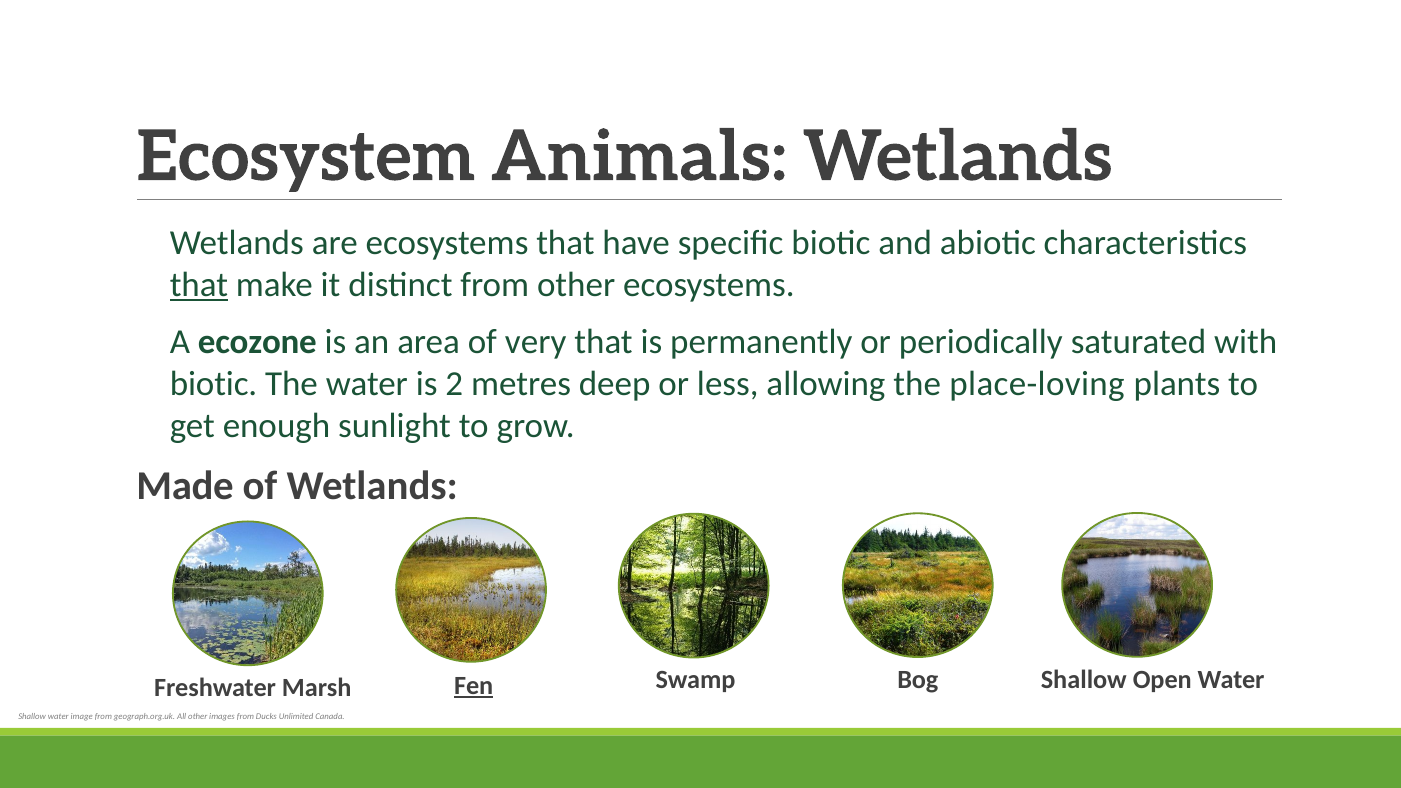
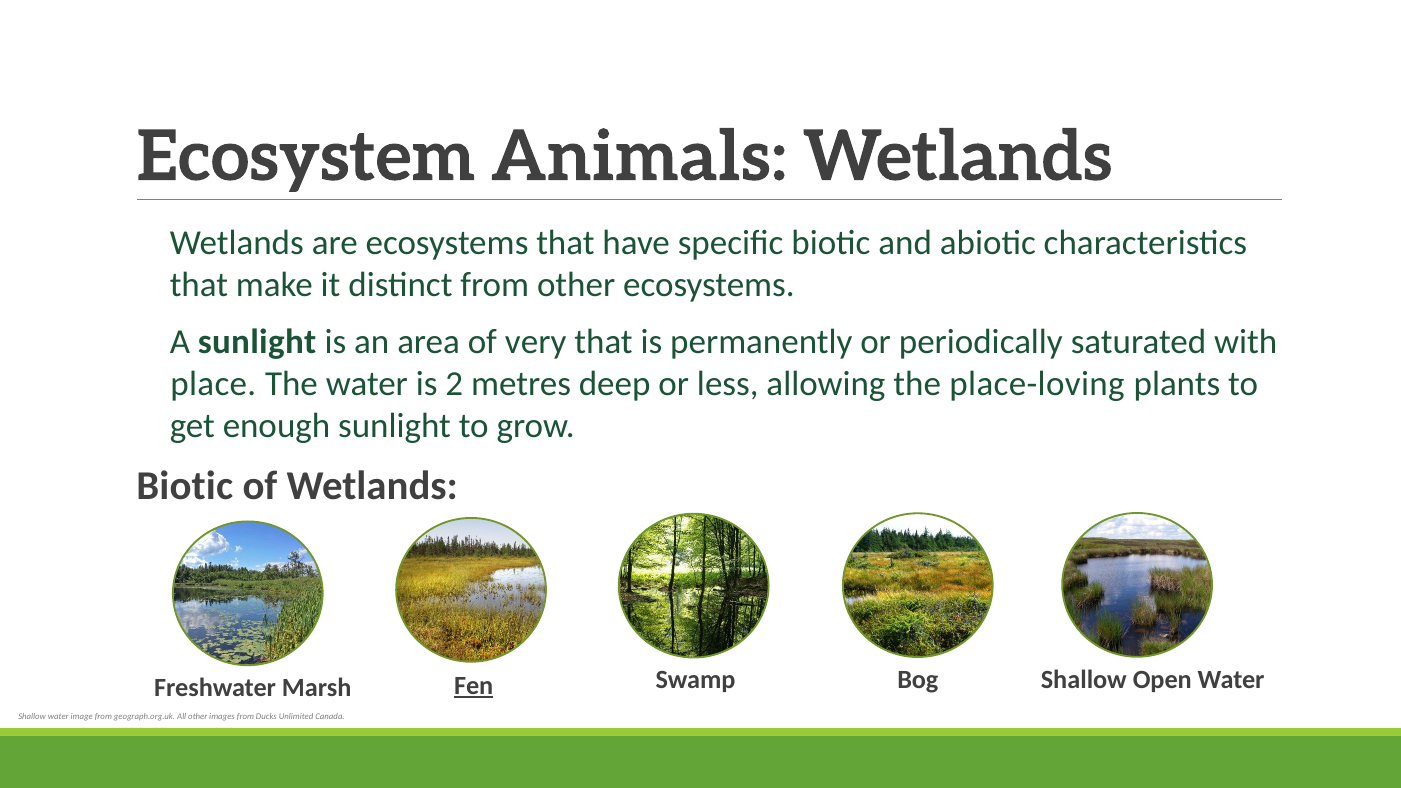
that at (199, 285) underline: present -> none
A ecozone: ecozone -> sunlight
biotic at (214, 384): biotic -> place
Made at (185, 486): Made -> Biotic
